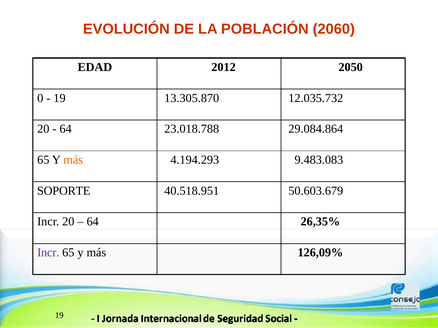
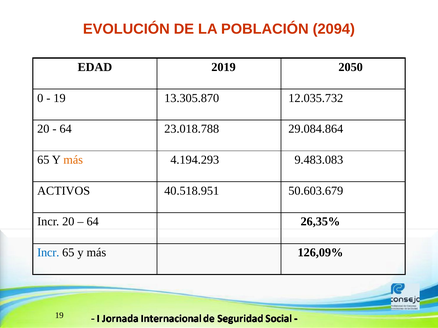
2060: 2060 -> 2094
2012: 2012 -> 2019
SOPORTE: SOPORTE -> ACTIVOS
Incr at (48, 253) colour: purple -> blue
